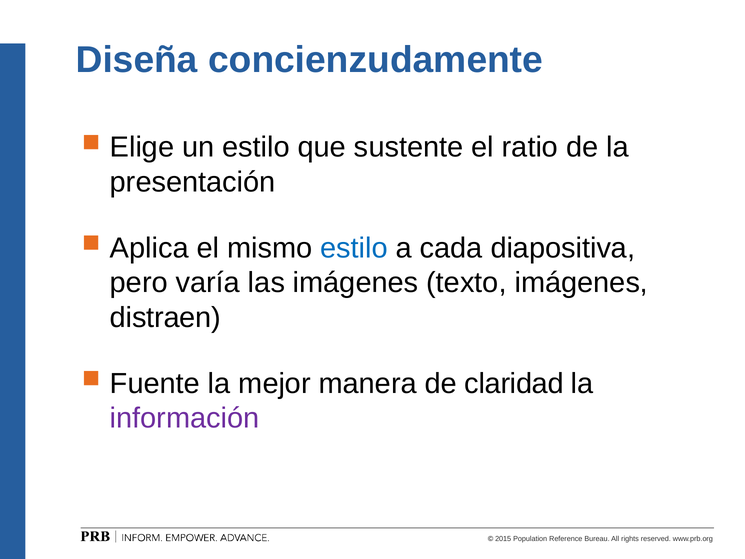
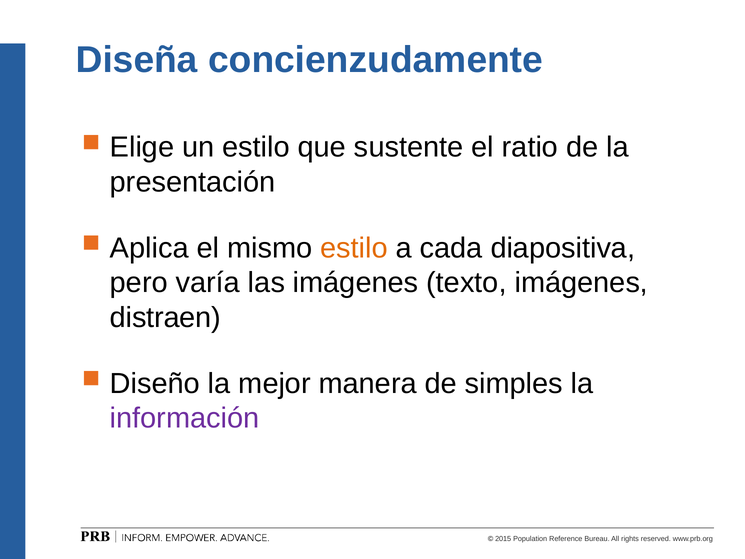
estilo at (354, 248) colour: blue -> orange
Fuente: Fuente -> Diseño
claridad: claridad -> simples
